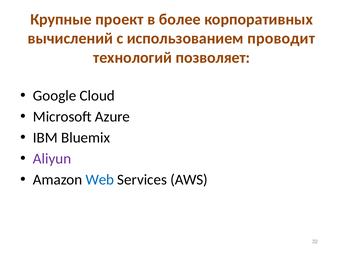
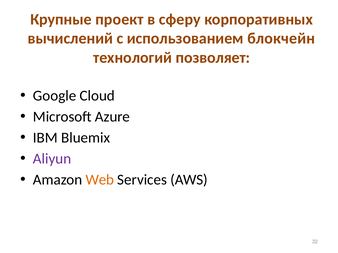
более: более -> сферу
проводит: проводит -> блокчейн
Web colour: blue -> orange
